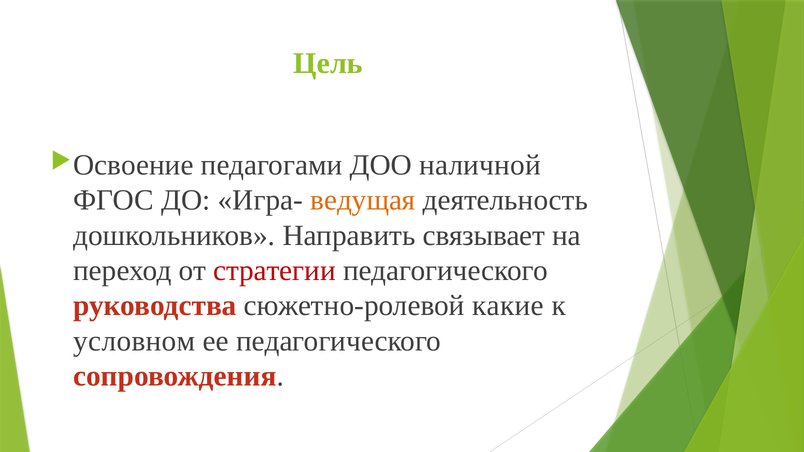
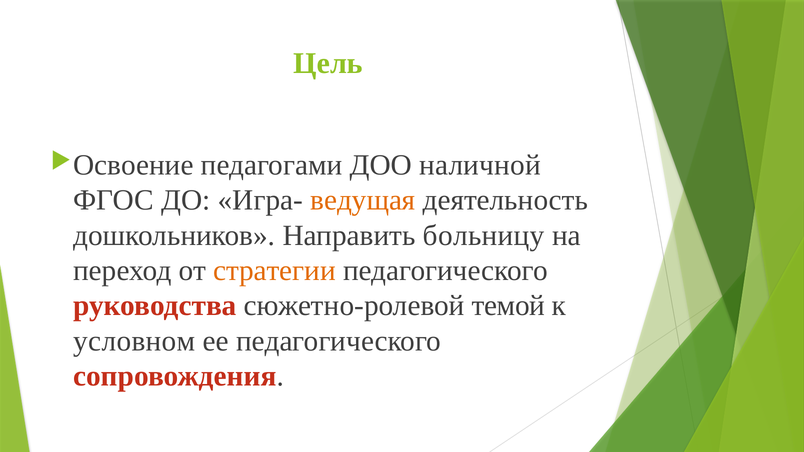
связывает: связывает -> больницу
стратегии colour: red -> orange
какие: какие -> темой
